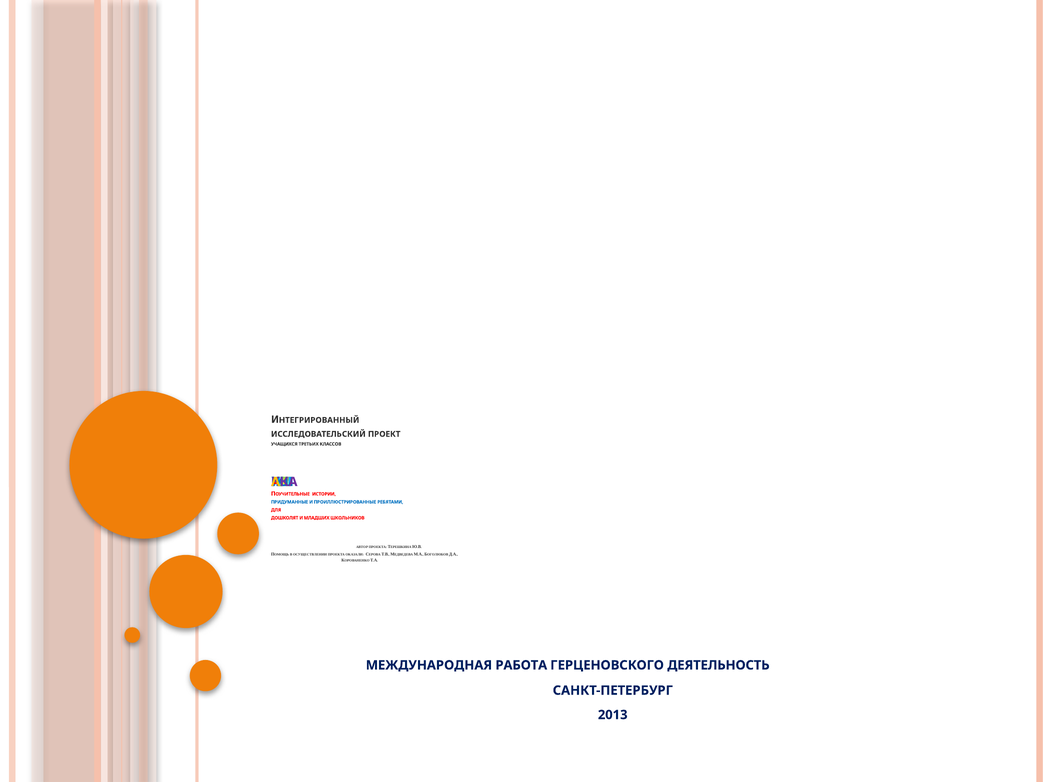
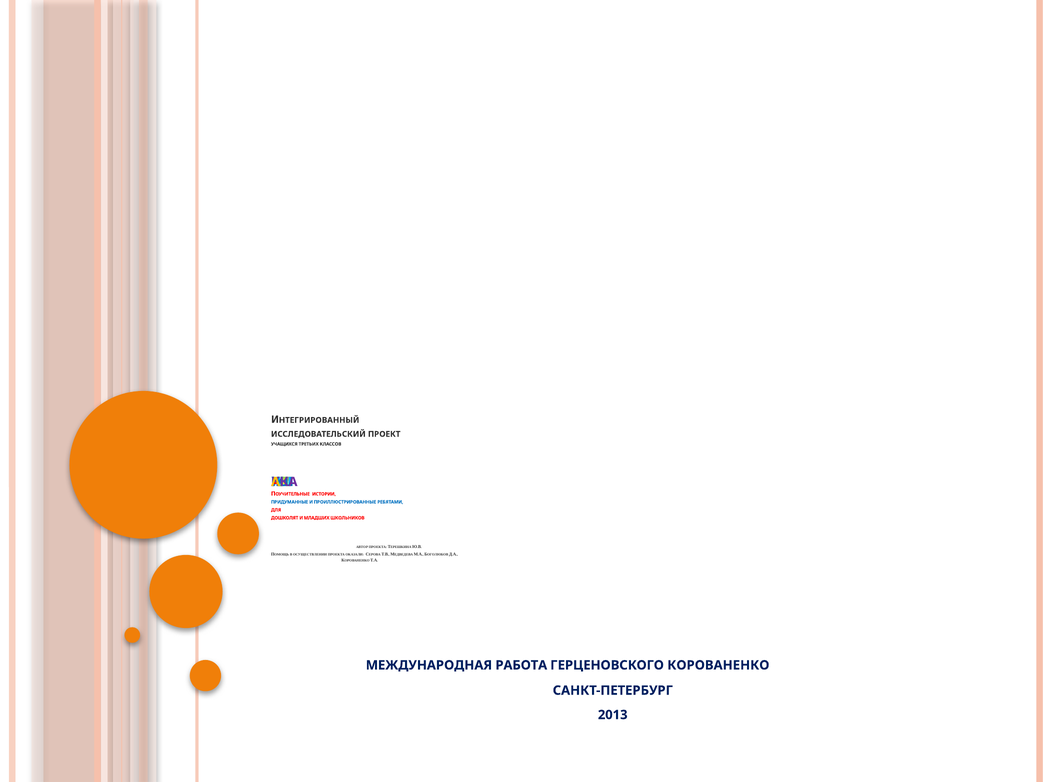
ГЕРЦЕНОВСКОГО ДЕЯТЕЛЬНОСТЬ: ДЕЯТЕЛЬНОСТЬ -> КОРОВАНЕНКО
